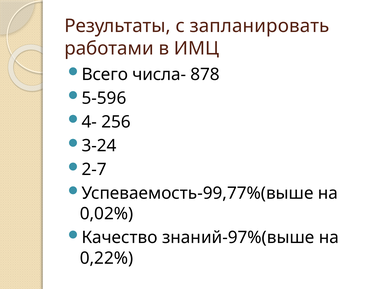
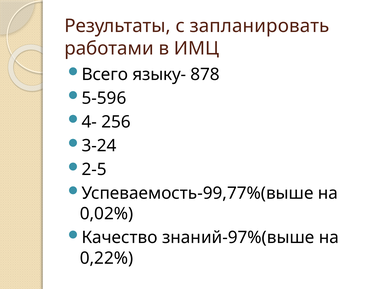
числа-: числа- -> языку-
2-7: 2-7 -> 2-5
